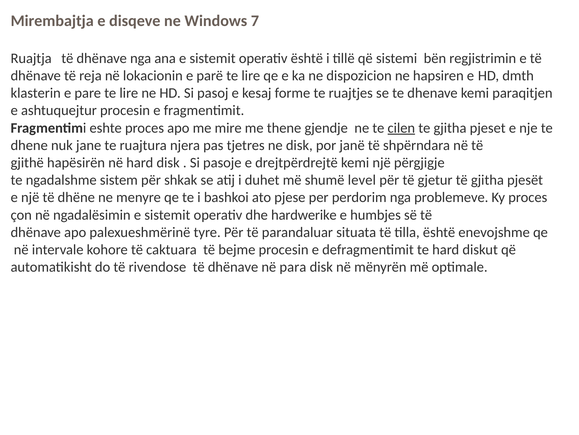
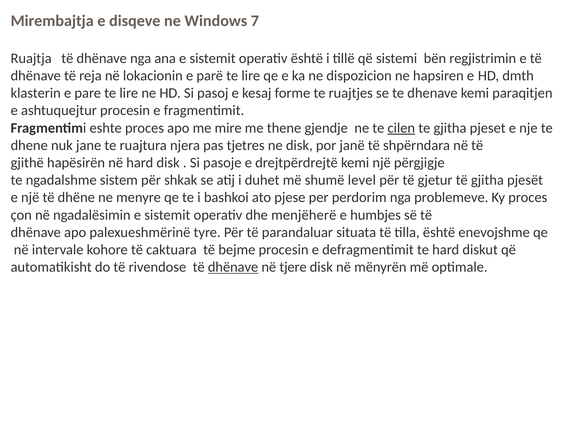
hardwerike: hardwerike -> menjëherë
dhënave at (233, 267) underline: none -> present
para: para -> tjere
